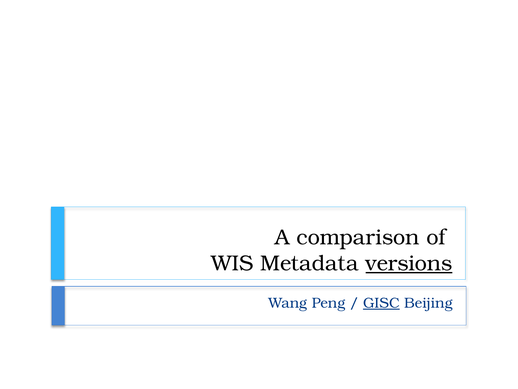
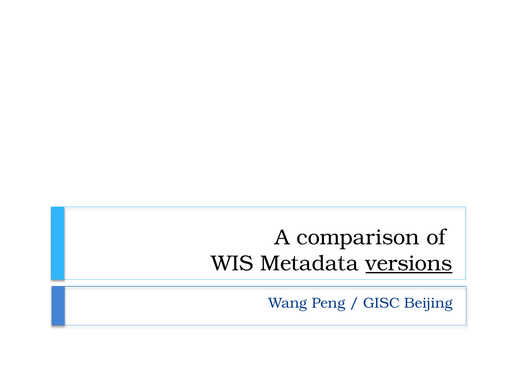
GISC underline: present -> none
